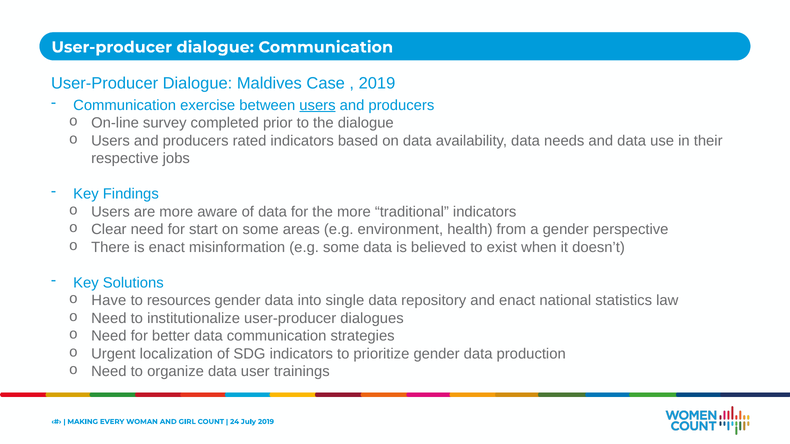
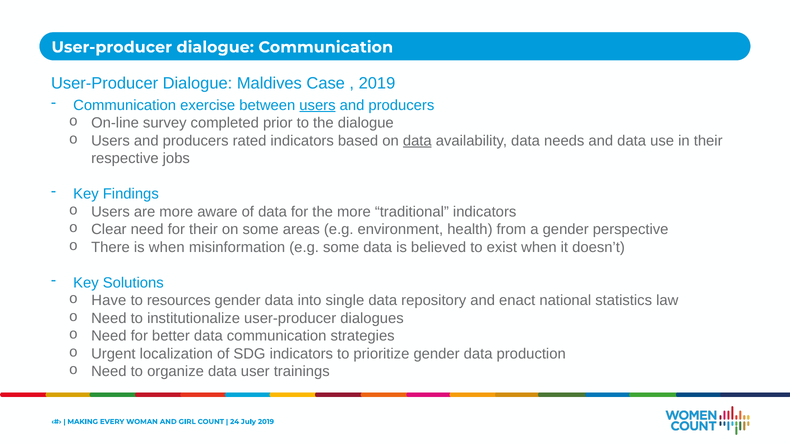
data at (417, 141) underline: none -> present
for start: start -> their
is enact: enact -> when
